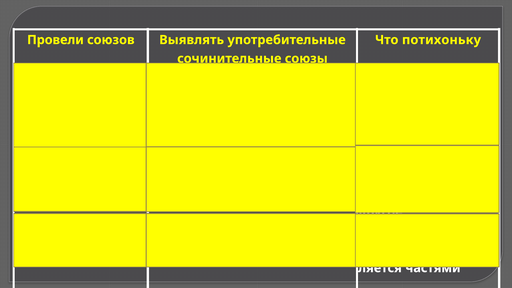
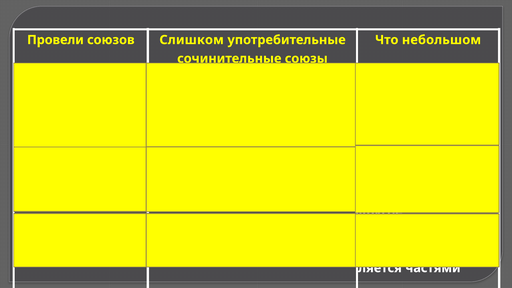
Выявлять: Выявлять -> Слишком
потихоньку: потихоньку -> небольшом
